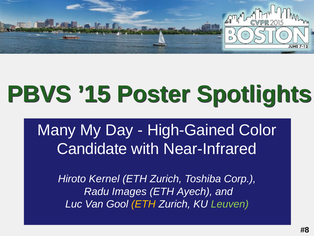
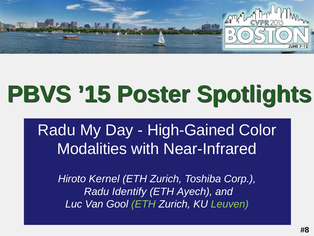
Many at (57, 130): Many -> Radu
Candidate: Candidate -> Modalities
Images: Images -> Identify
ETH at (143, 204) colour: yellow -> light green
